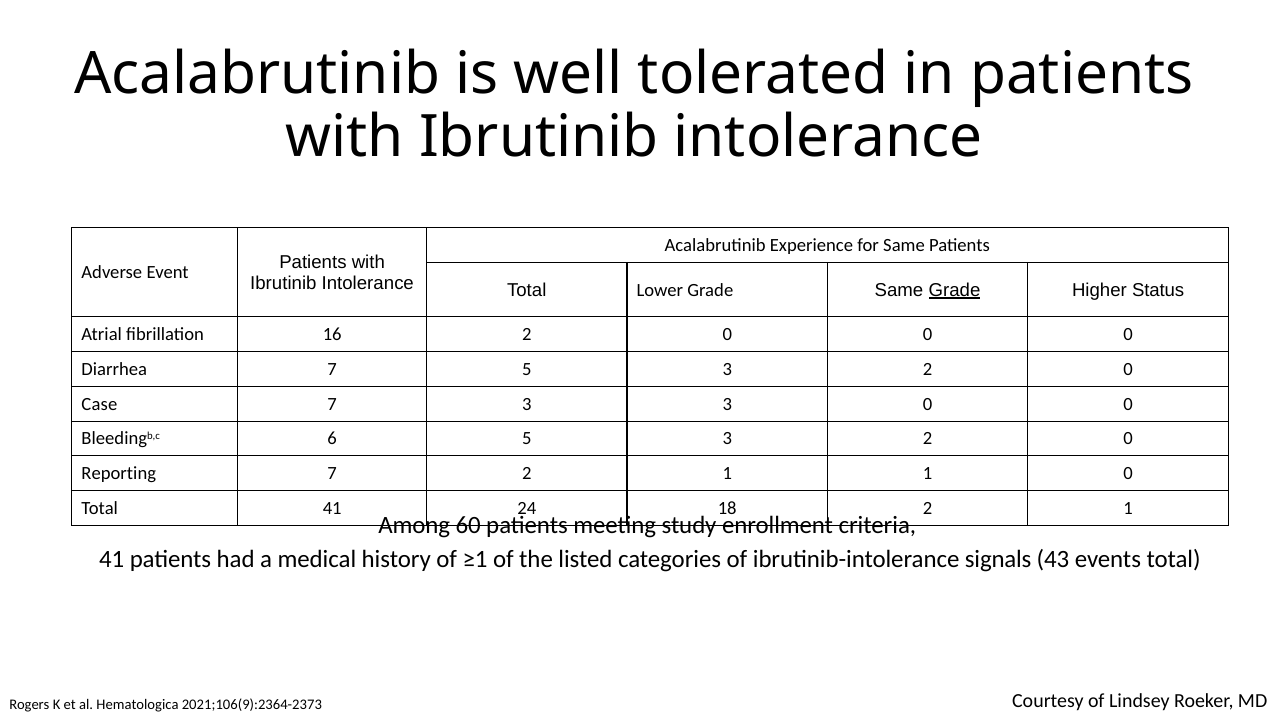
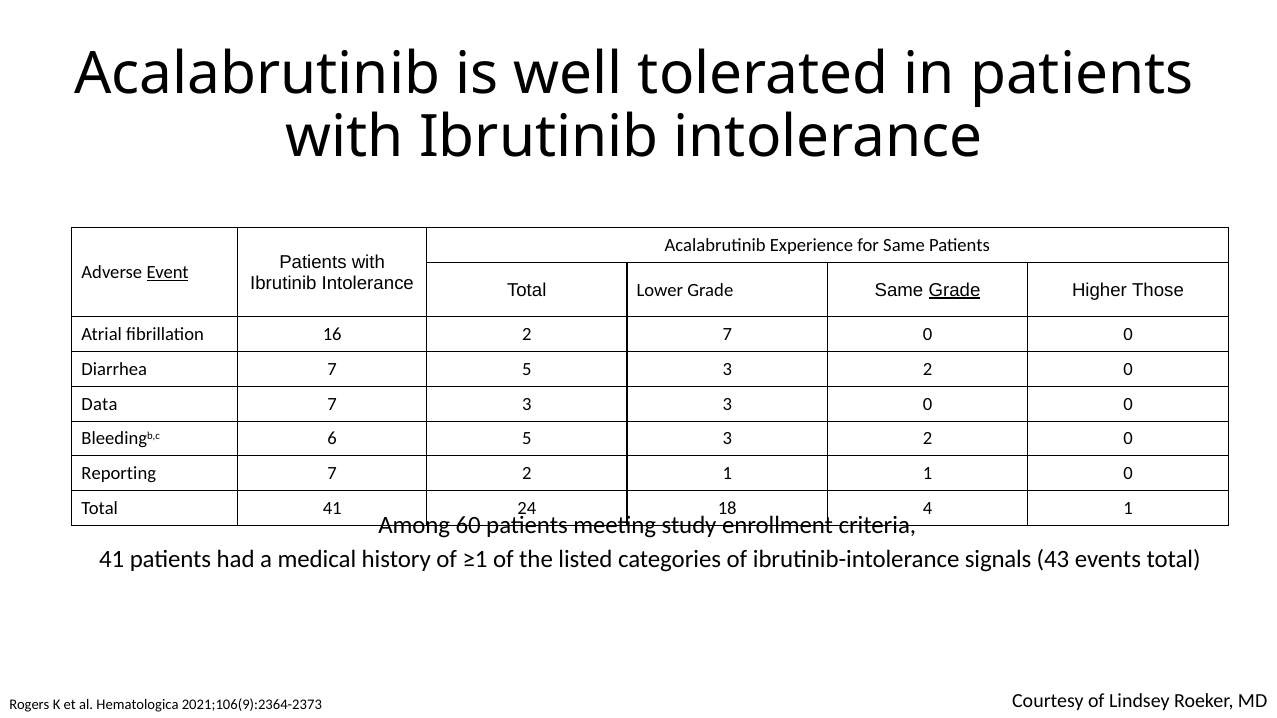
Event underline: none -> present
Status: Status -> Those
16 2 0: 0 -> 7
Case: Case -> Data
18 2: 2 -> 4
